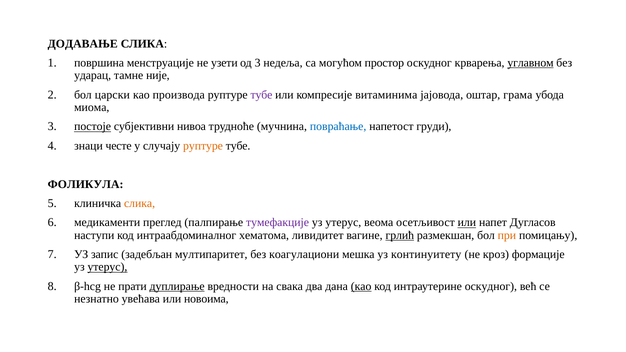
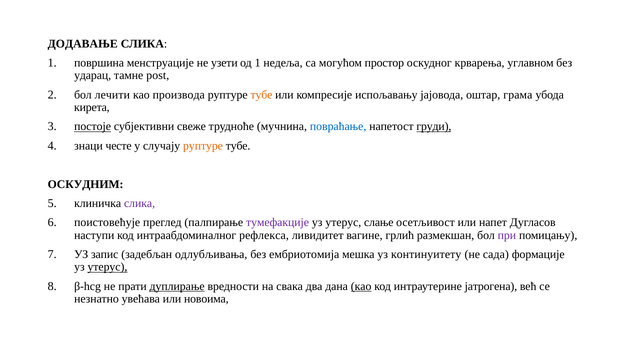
од 3: 3 -> 1
углавном underline: present -> none
није: није -> post
царски: царски -> лечити
тубе at (261, 95) colour: purple -> orange
витаминима: витаминима -> испољавању
миома: миома -> кирета
нивоа: нивоа -> свеже
груди underline: none -> present
ФОЛИКУЛА: ФОЛИКУЛА -> ОСКУДНИМ
слика at (140, 203) colour: orange -> purple
медикаменти: медикаменти -> поистовећује
веома: веома -> слање
или at (467, 223) underline: present -> none
хематома: хематома -> рефлекса
грлић underline: present -> none
при colour: orange -> purple
мултипаритет: мултипаритет -> одлубљивања
коагулациони: коагулациони -> ембриотомија
кроз: кроз -> сада
интраутерине оскудног: оскудног -> јатрогена
